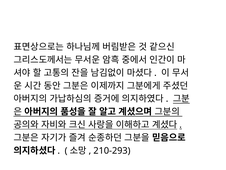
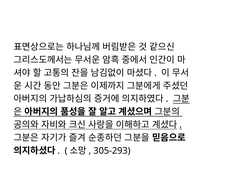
210-293: 210-293 -> 305-293
